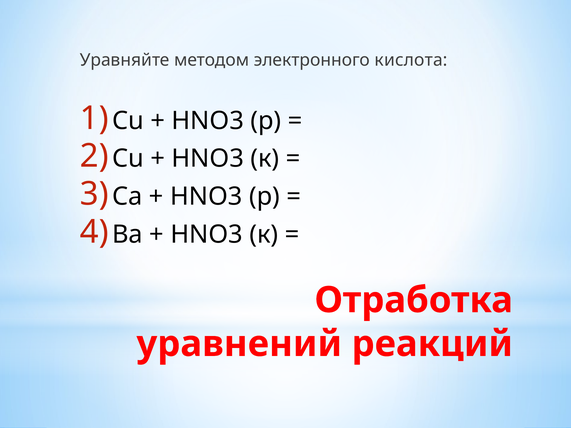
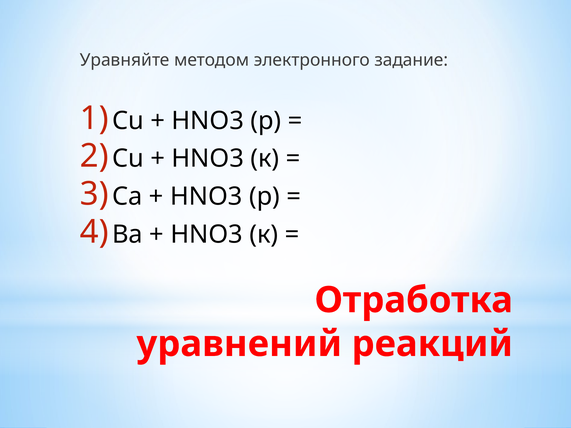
кислота: кислота -> задание
